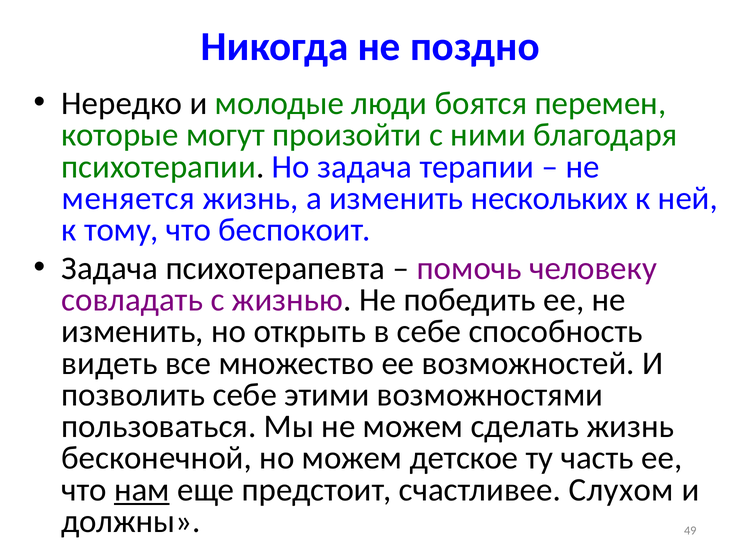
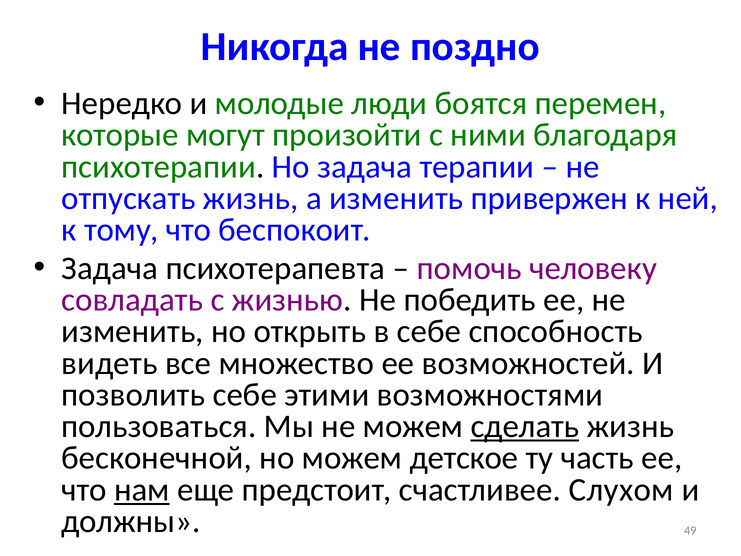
меняется: меняется -> отпускать
нескольких: нескольких -> привержен
сделать underline: none -> present
